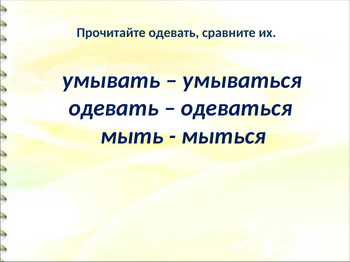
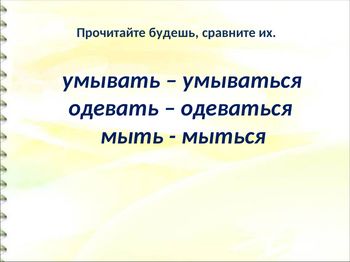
Прочитайте одевать: одевать -> будешь
